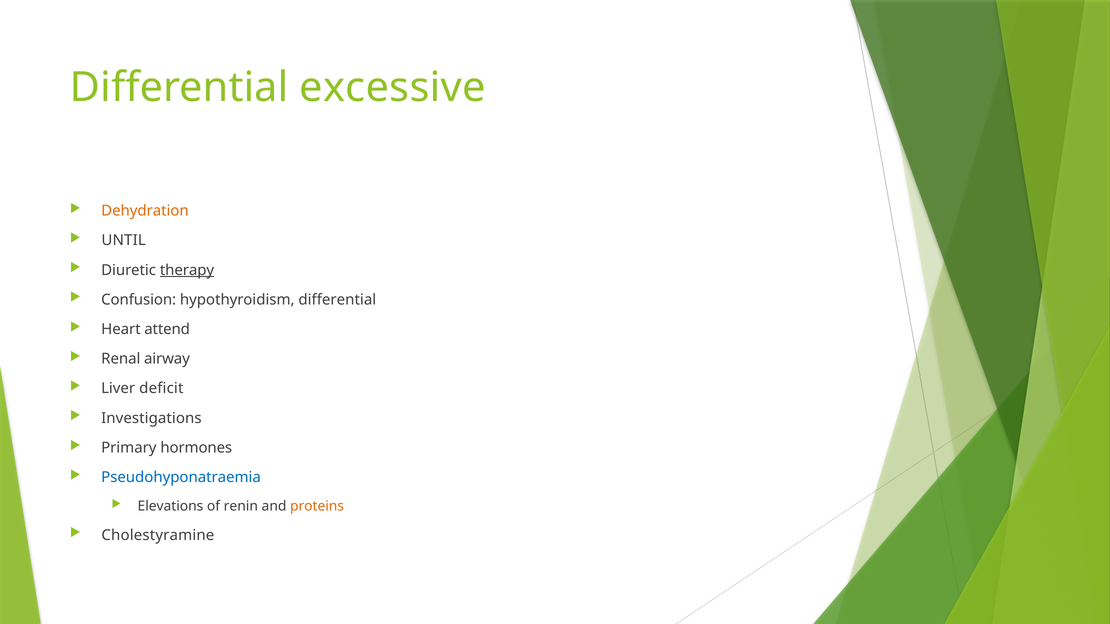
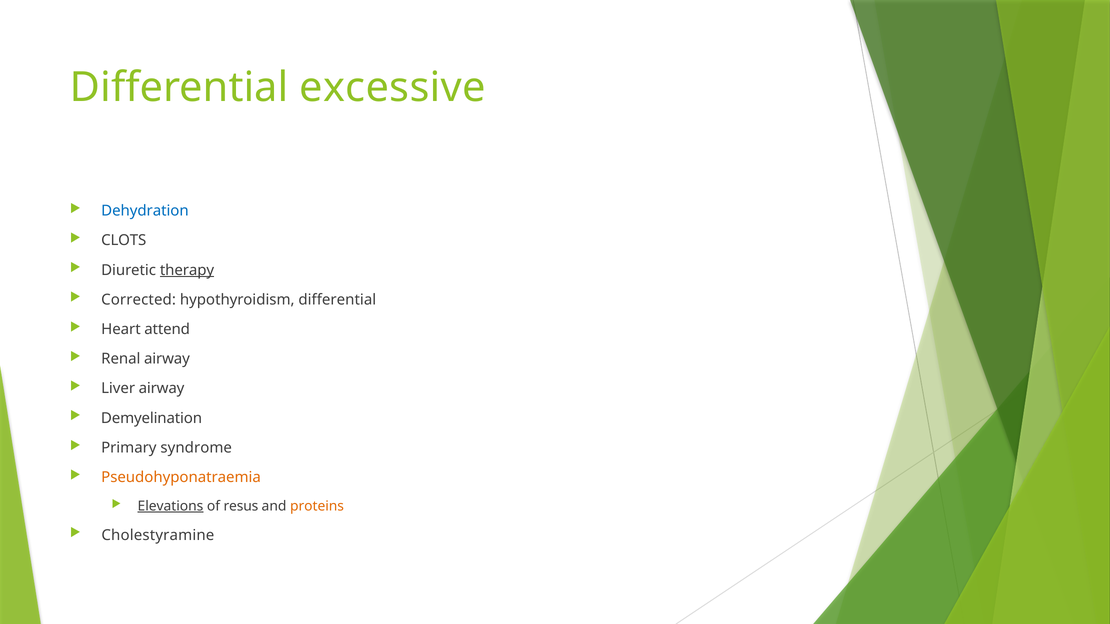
Dehydration colour: orange -> blue
UNTIL: UNTIL -> CLOTS
Confusion: Confusion -> Corrected
Liver deficit: deficit -> airway
Investigations: Investigations -> Demyelination
hormones: hormones -> syndrome
Pseudohyponatraemia colour: blue -> orange
Elevations underline: none -> present
renin: renin -> resus
